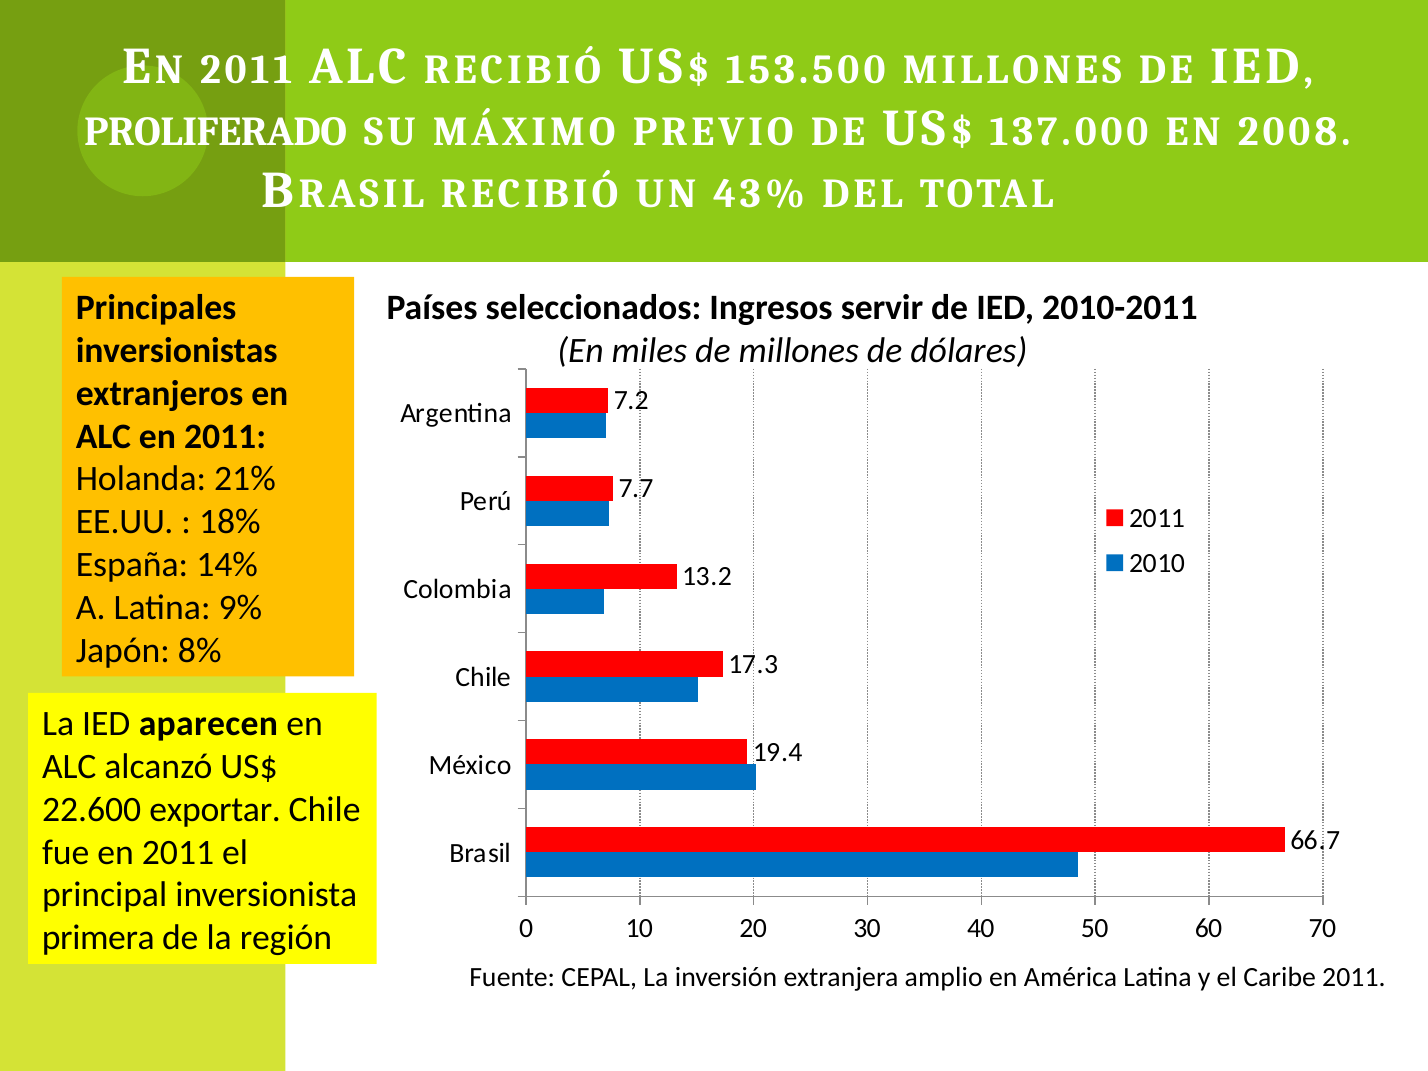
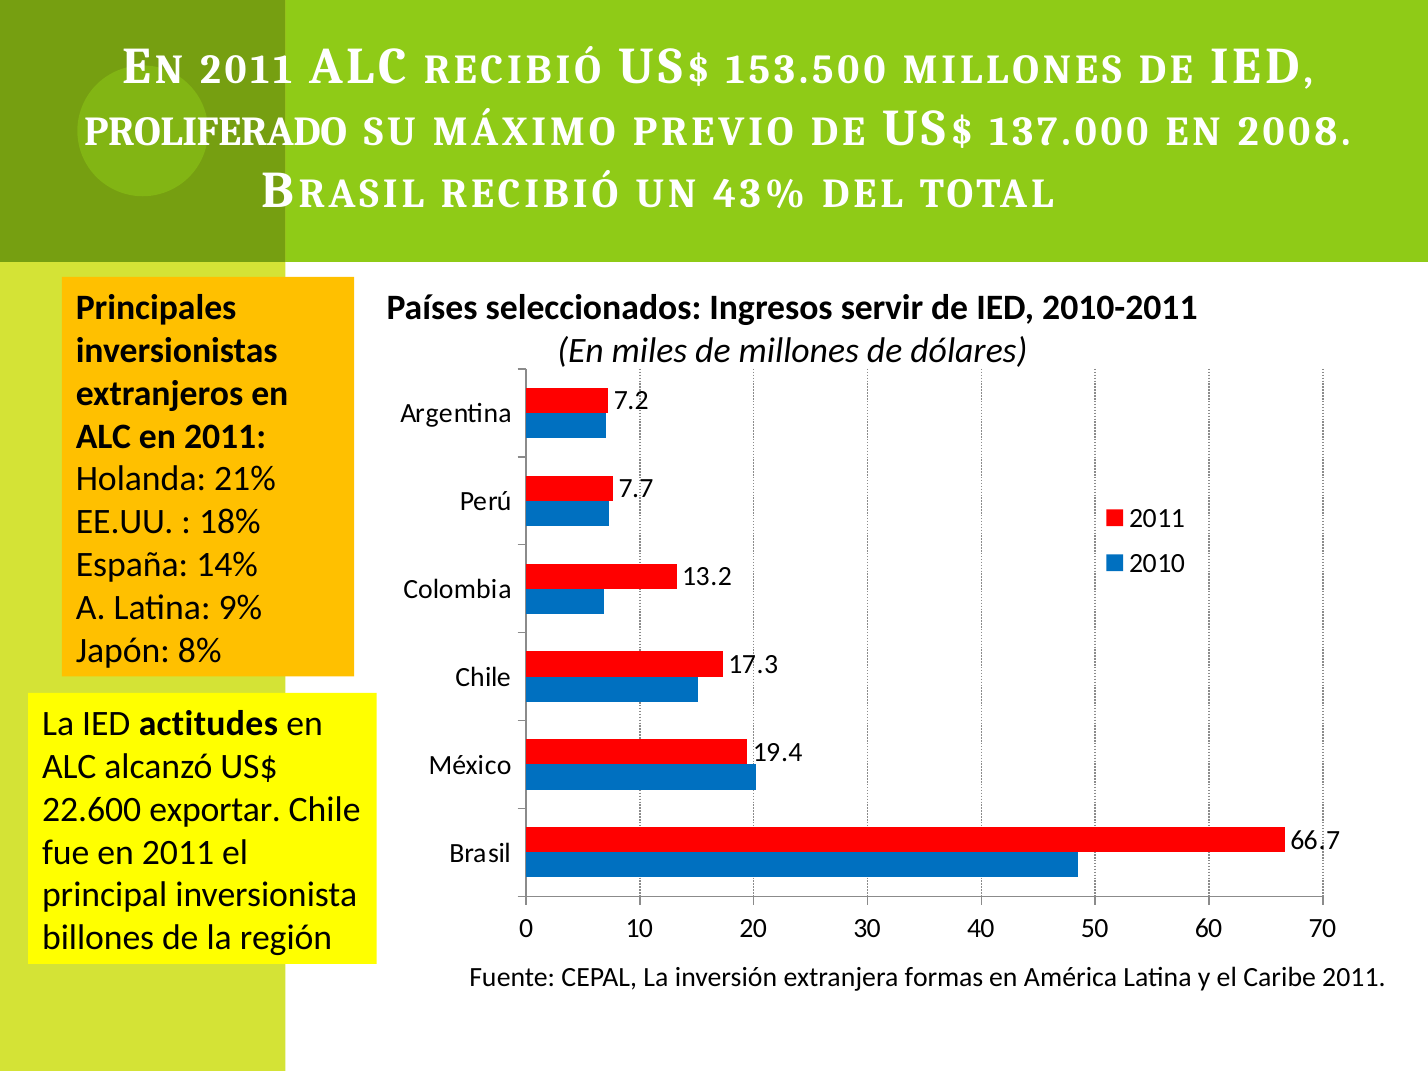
aparecen: aparecen -> actitudes
primera: primera -> billones
amplio: amplio -> formas
